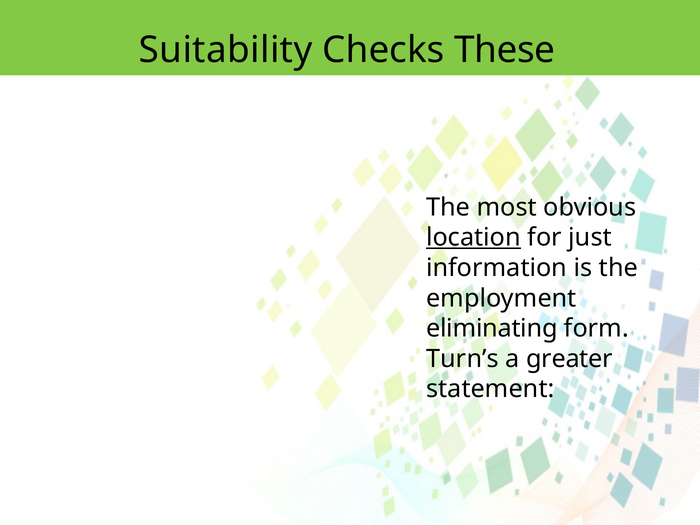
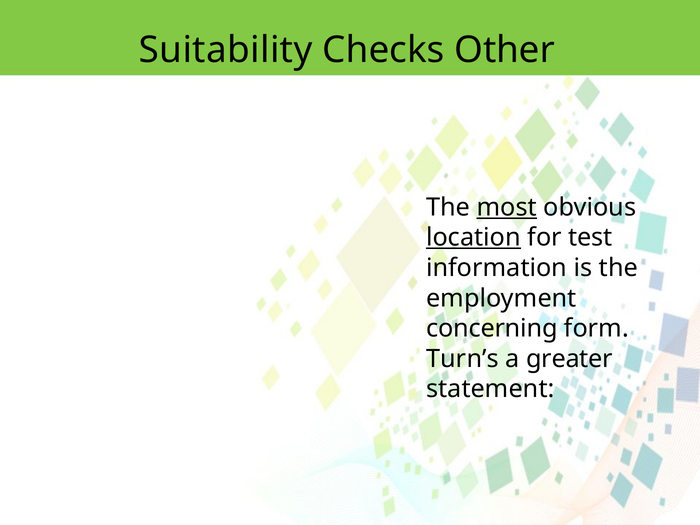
These: These -> Other
most underline: none -> present
just: just -> test
eliminating: eliminating -> concerning
